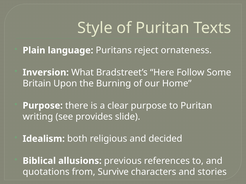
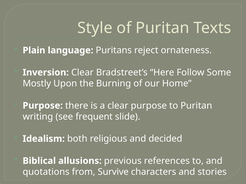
Inversion What: What -> Clear
Britain: Britain -> Mostly
provides: provides -> frequent
